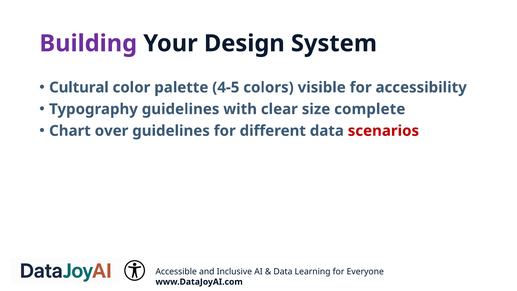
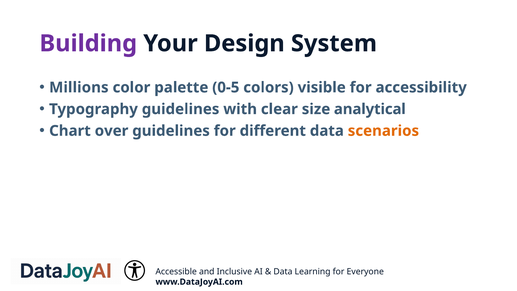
Cultural: Cultural -> Millions
4-5: 4-5 -> 0-5
complete: complete -> analytical
scenarios colour: red -> orange
